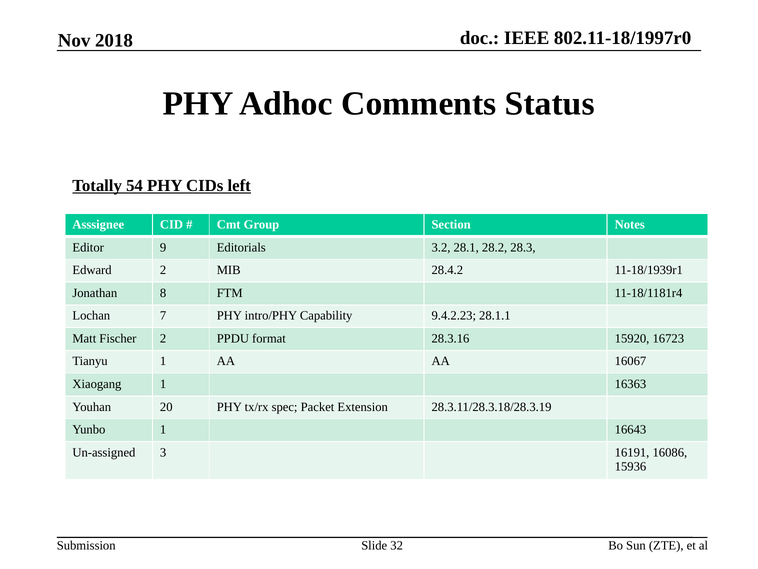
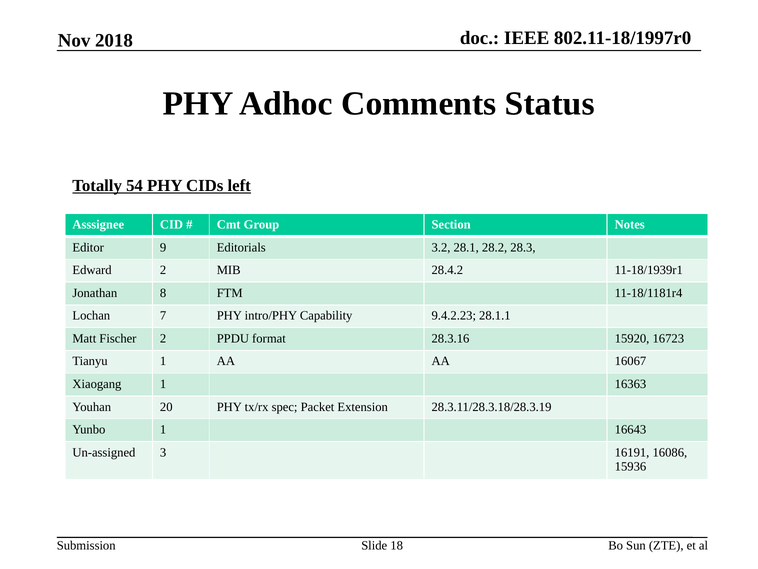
32: 32 -> 18
